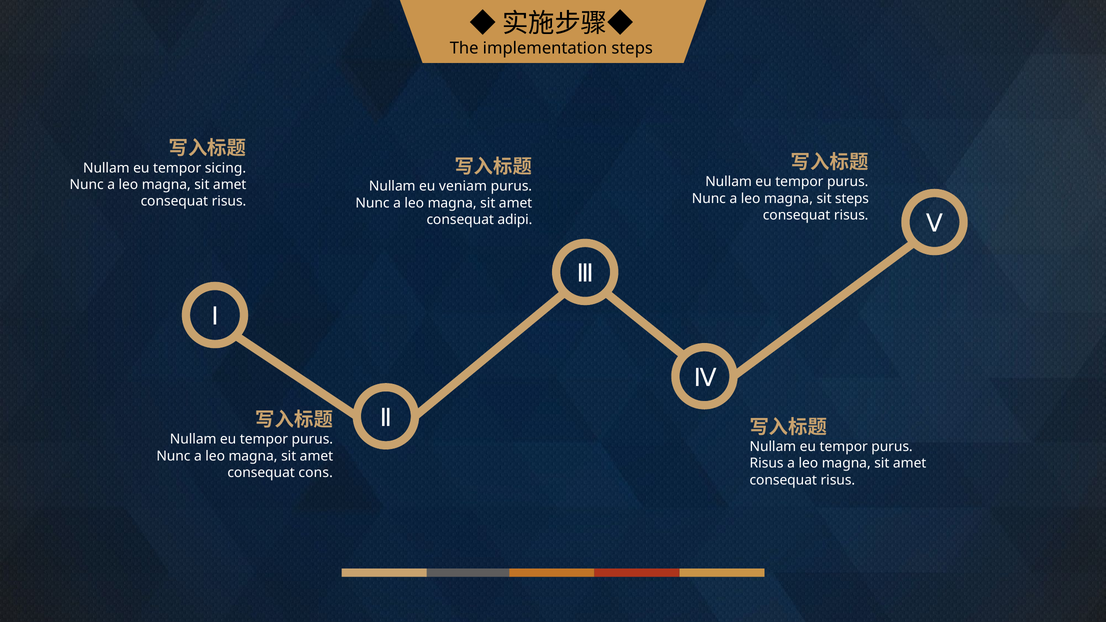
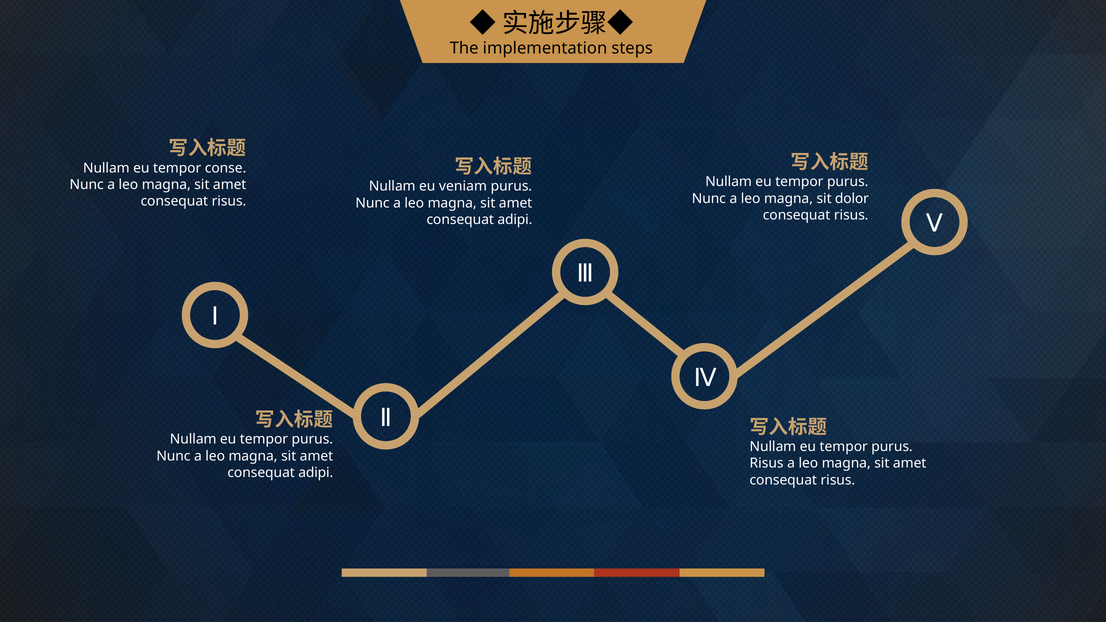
sicing: sicing -> conse
sit steps: steps -> dolor
cons at (316, 473): cons -> adipi
